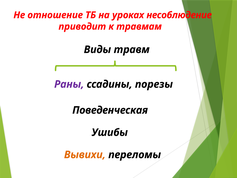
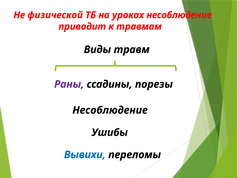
отношение: отношение -> физической
Поведенческая at (110, 110): Поведенческая -> Несоблюдение
Вывихи colour: orange -> blue
